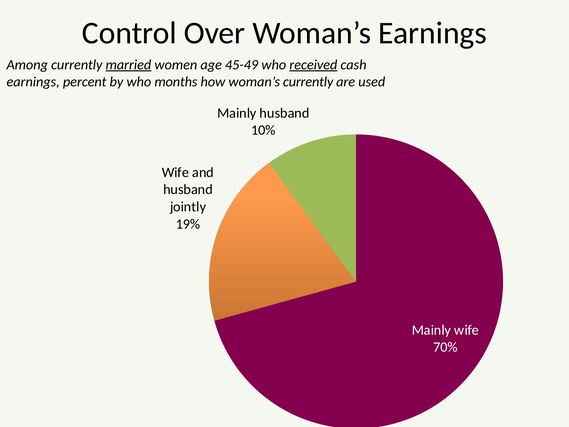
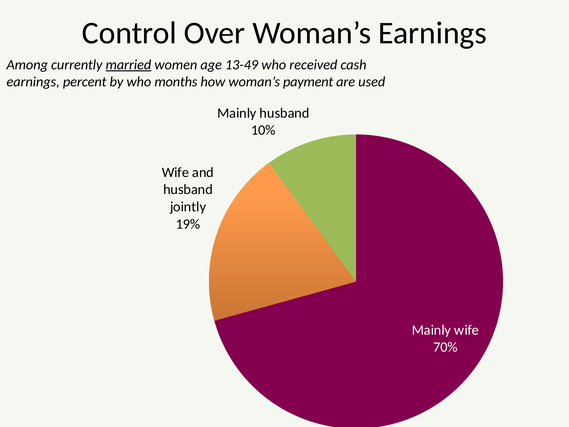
45-49: 45-49 -> 13-49
received underline: present -> none
woman’s currently: currently -> payment
